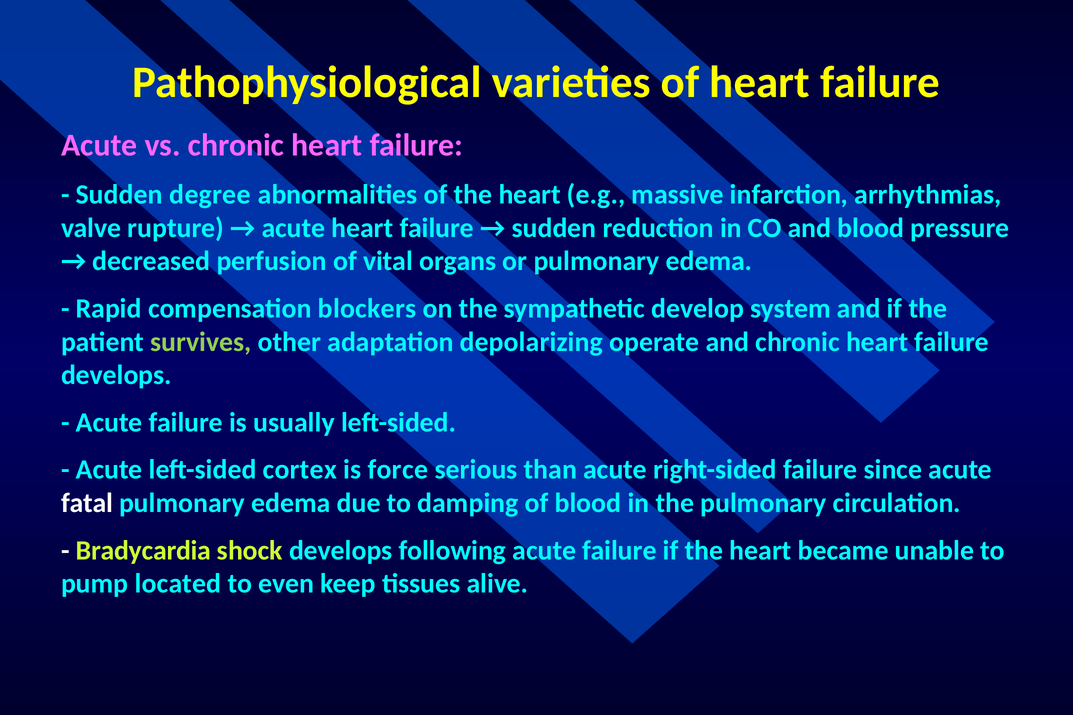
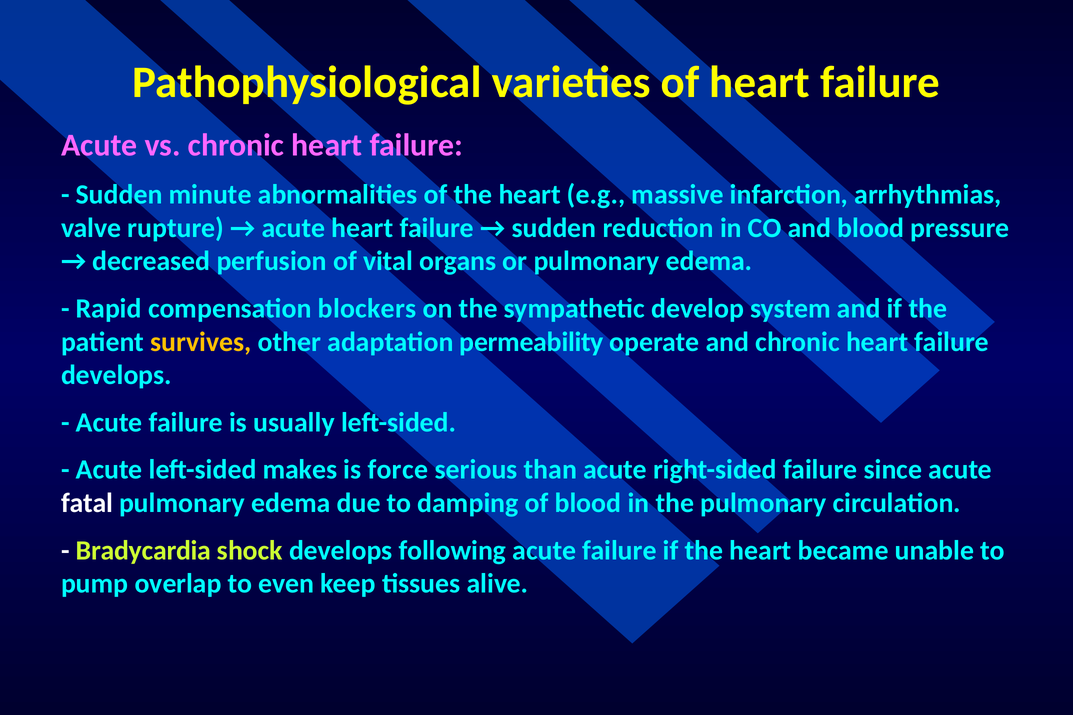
degree: degree -> minute
survives colour: light green -> yellow
depolarizing: depolarizing -> permeability
cortex: cortex -> makes
located: located -> overlap
